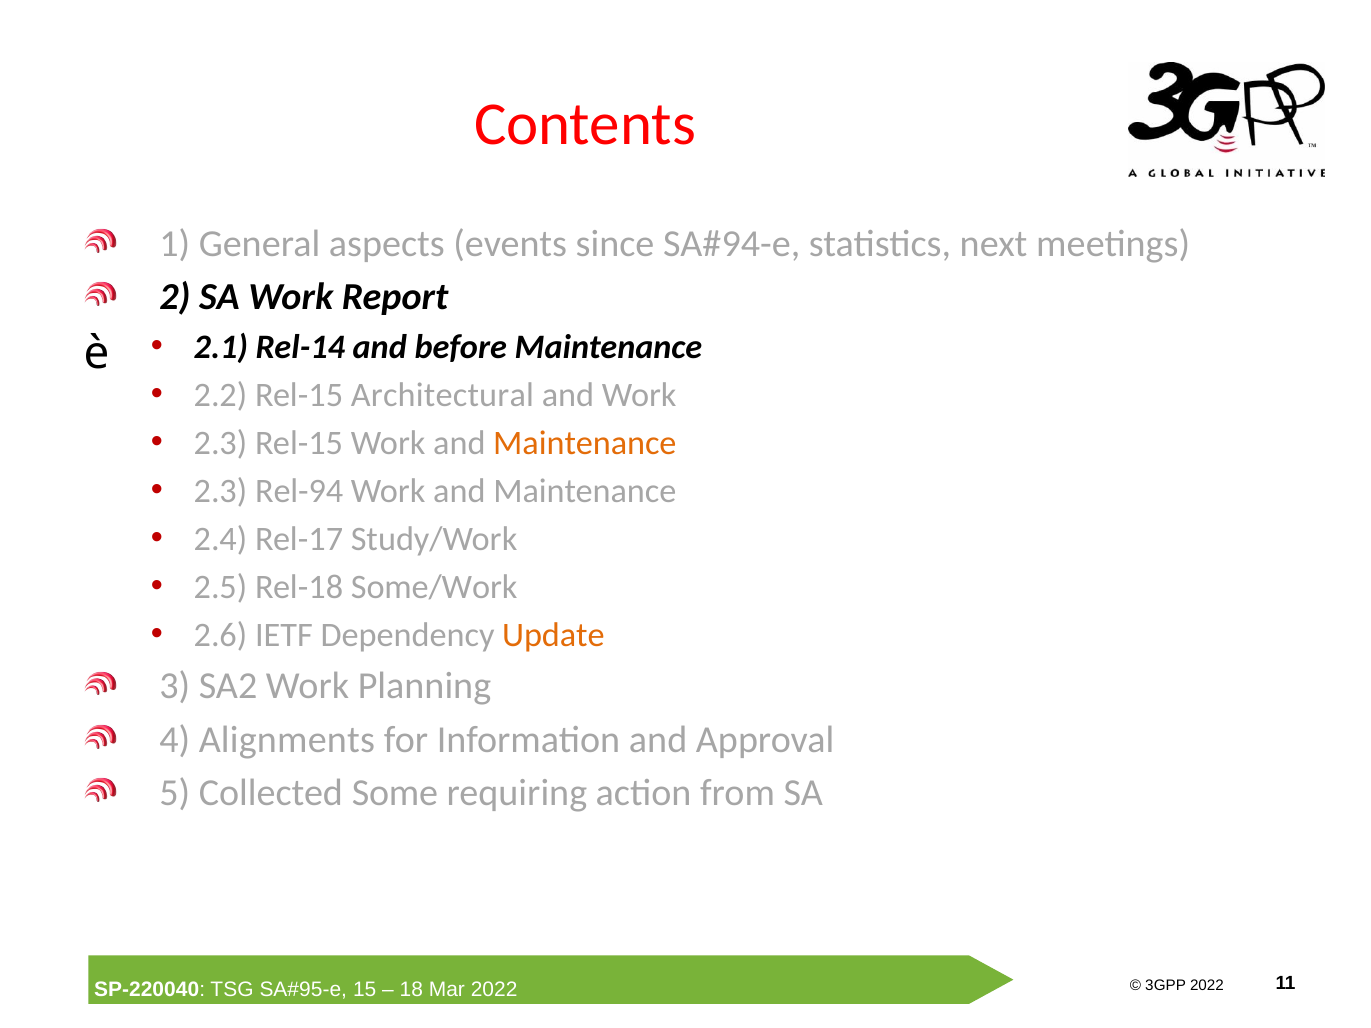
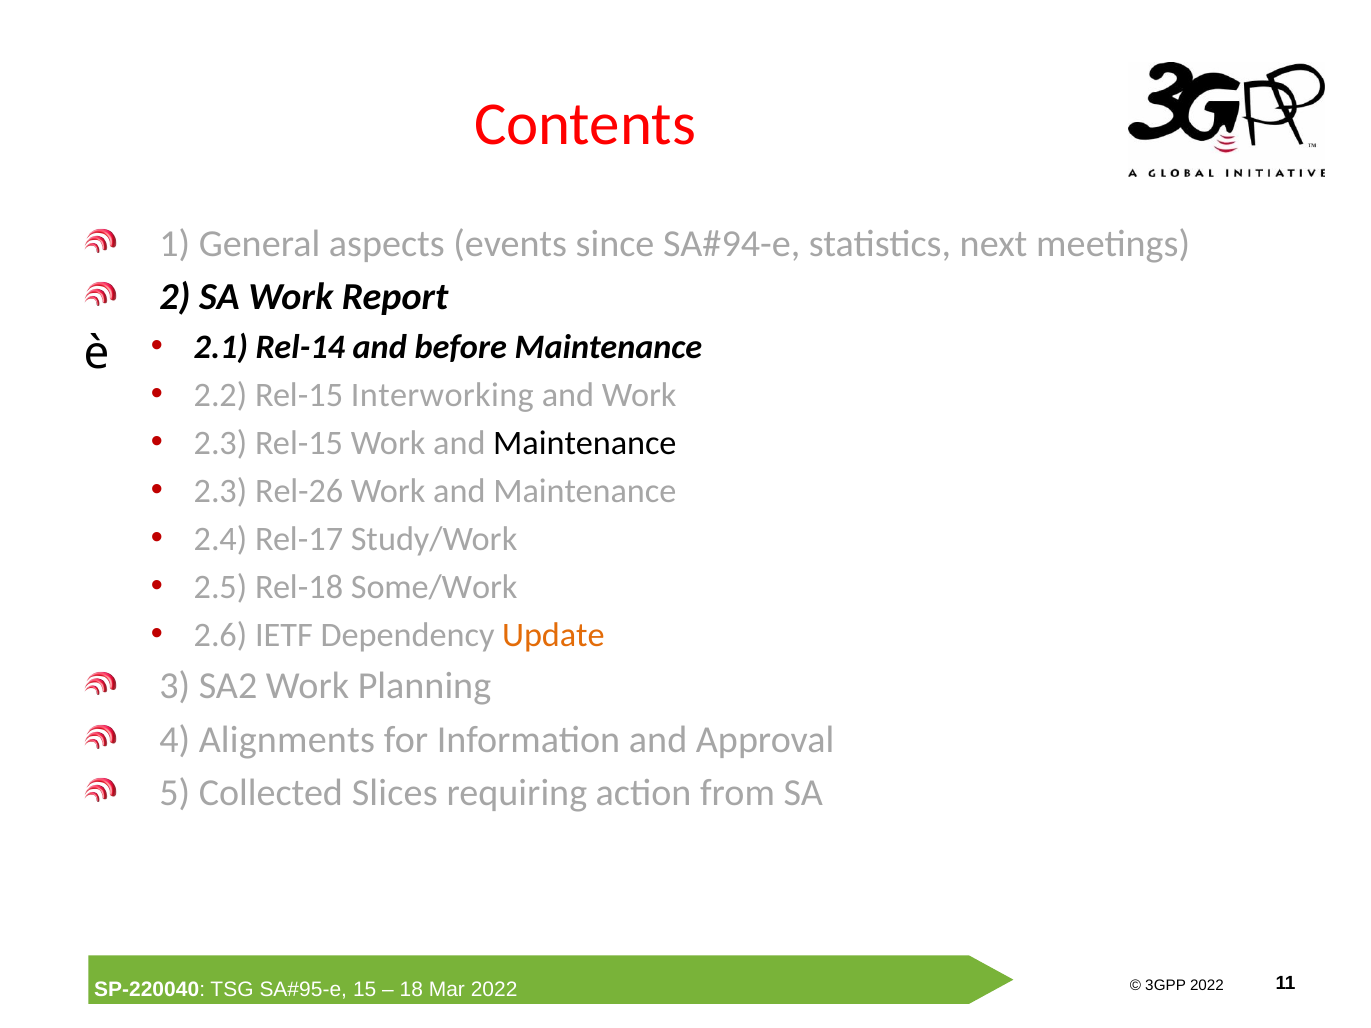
Architectural: Architectural -> Interworking
Maintenance at (585, 443) colour: orange -> black
Rel-94: Rel-94 -> Rel-26
Some: Some -> Slices
